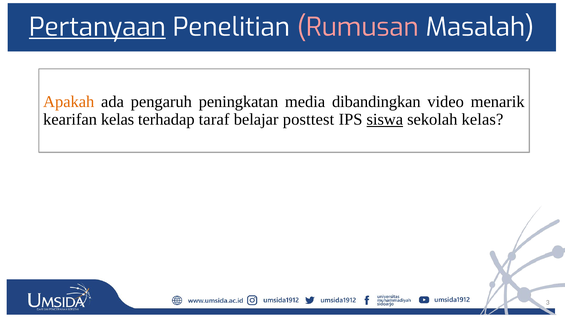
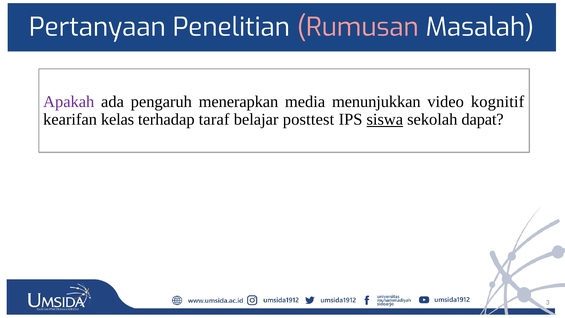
Pertanyaan underline: present -> none
Apakah colour: orange -> purple
peningkatan: peningkatan -> menerapkan
dibandingkan: dibandingkan -> menunjukkan
menarik: menarik -> kognitif
sekolah kelas: kelas -> dapat
